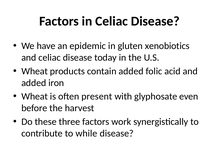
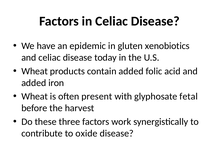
even: even -> fetal
while: while -> oxide
